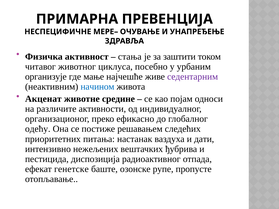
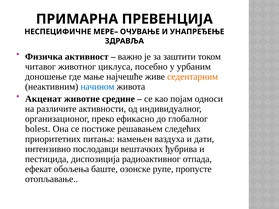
стања: стања -> важно
организује: организује -> доношење
седентарним colour: purple -> orange
одећу: одећу -> bolest
настанак: настанак -> намењен
нежељених: нежељених -> послодавци
генетске: генетске -> обољења
